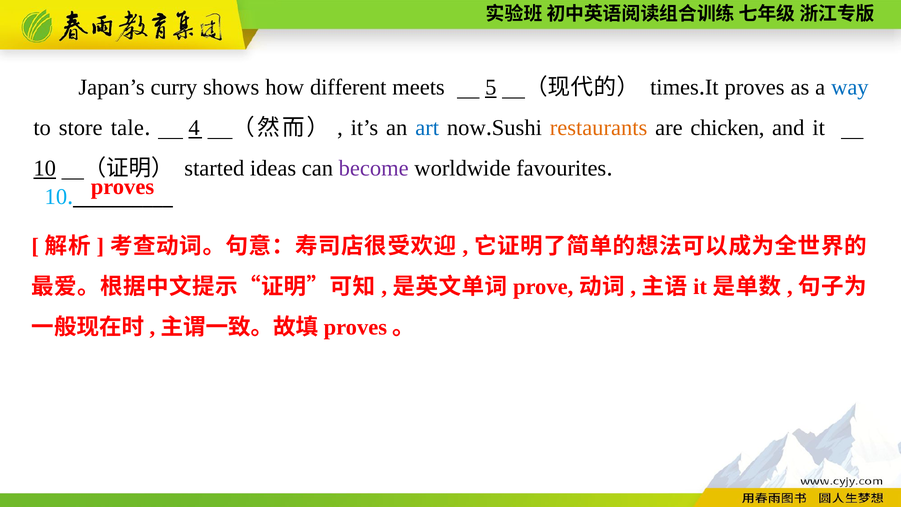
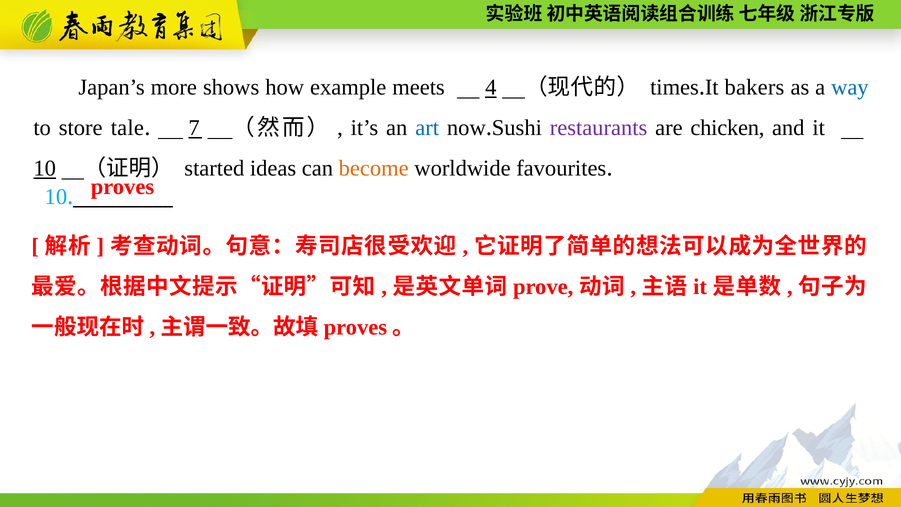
curry: curry -> more
different: different -> example
5: 5 -> 4
It proves: proves -> bakers
4: 4 -> 7
restaurants colour: orange -> purple
become colour: purple -> orange
